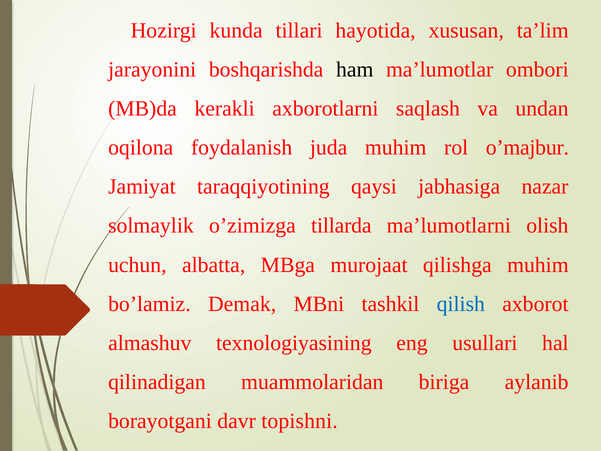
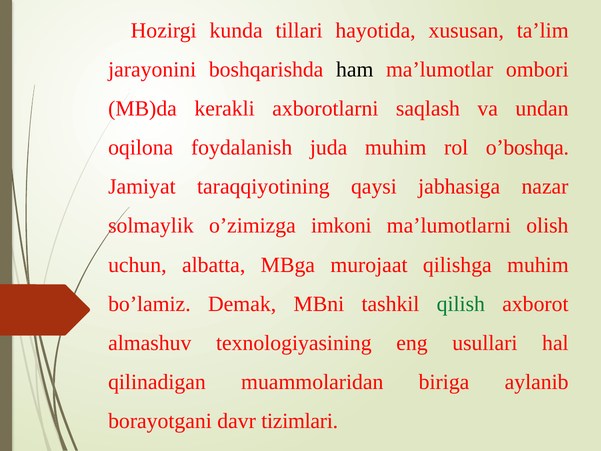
o’majbur: o’majbur -> o’boshqa
tillarda: tillarda -> imkoni
qilish colour: blue -> green
topishni: topishni -> tizimlari
